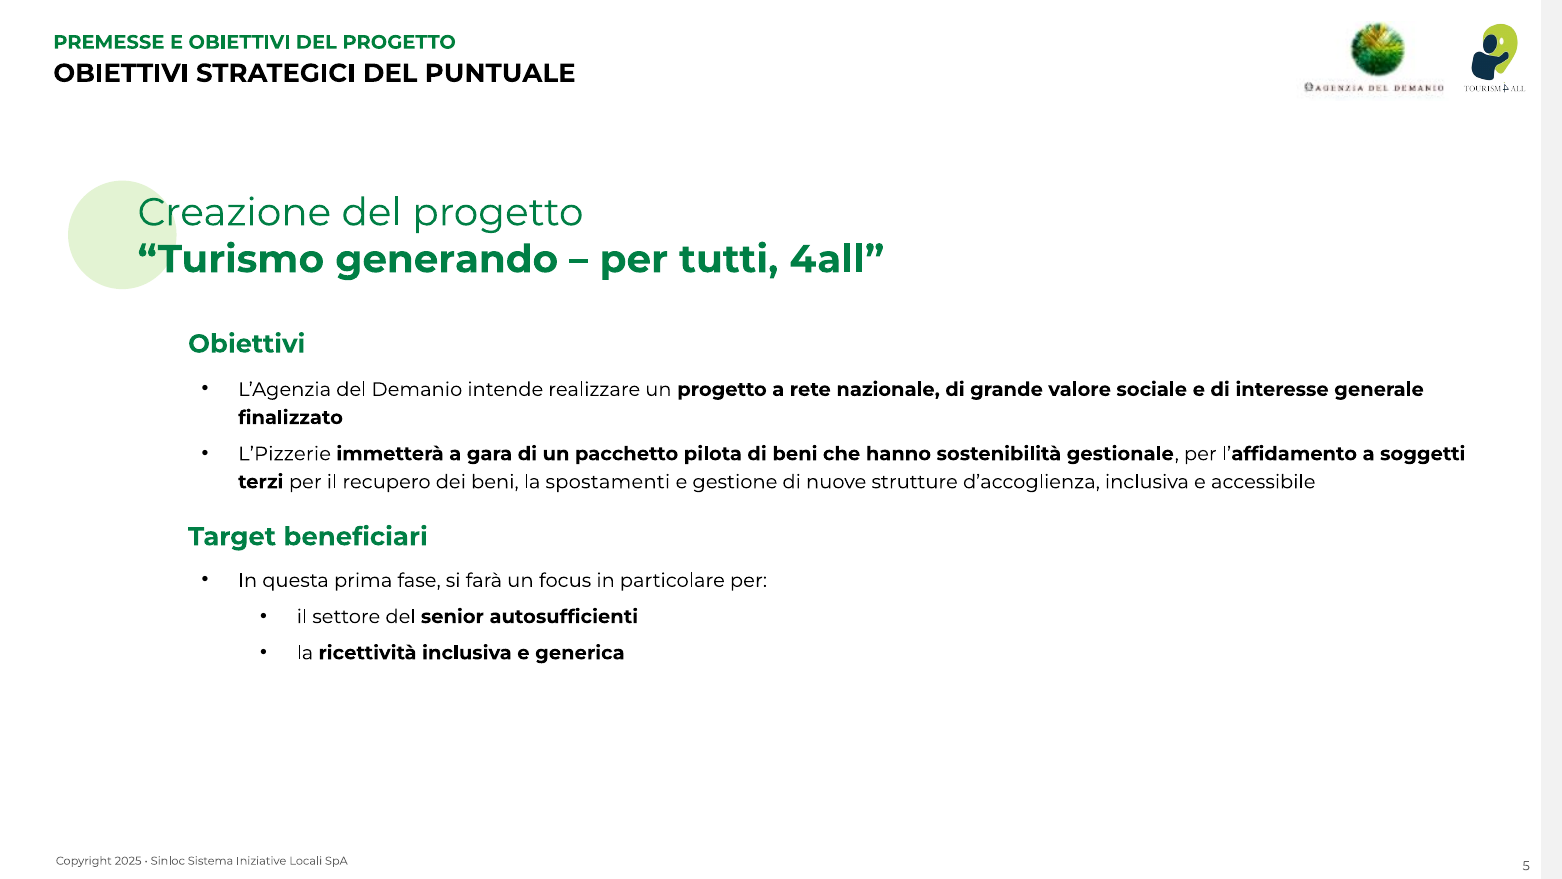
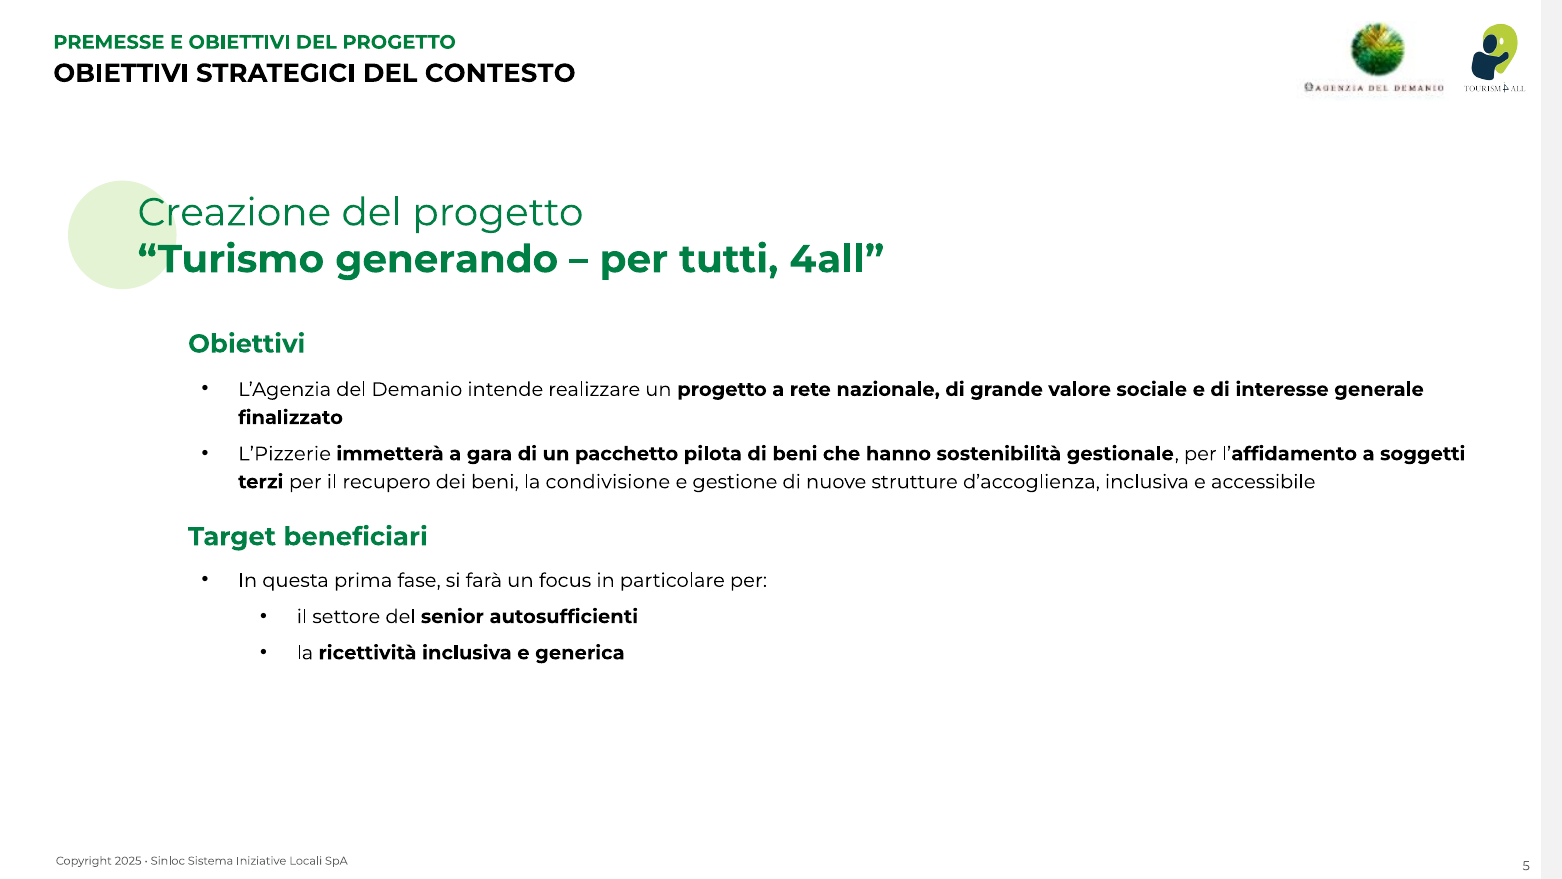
PUNTUALE: PUNTUALE -> CONTESTO
spostamenti: spostamenti -> condivisione
